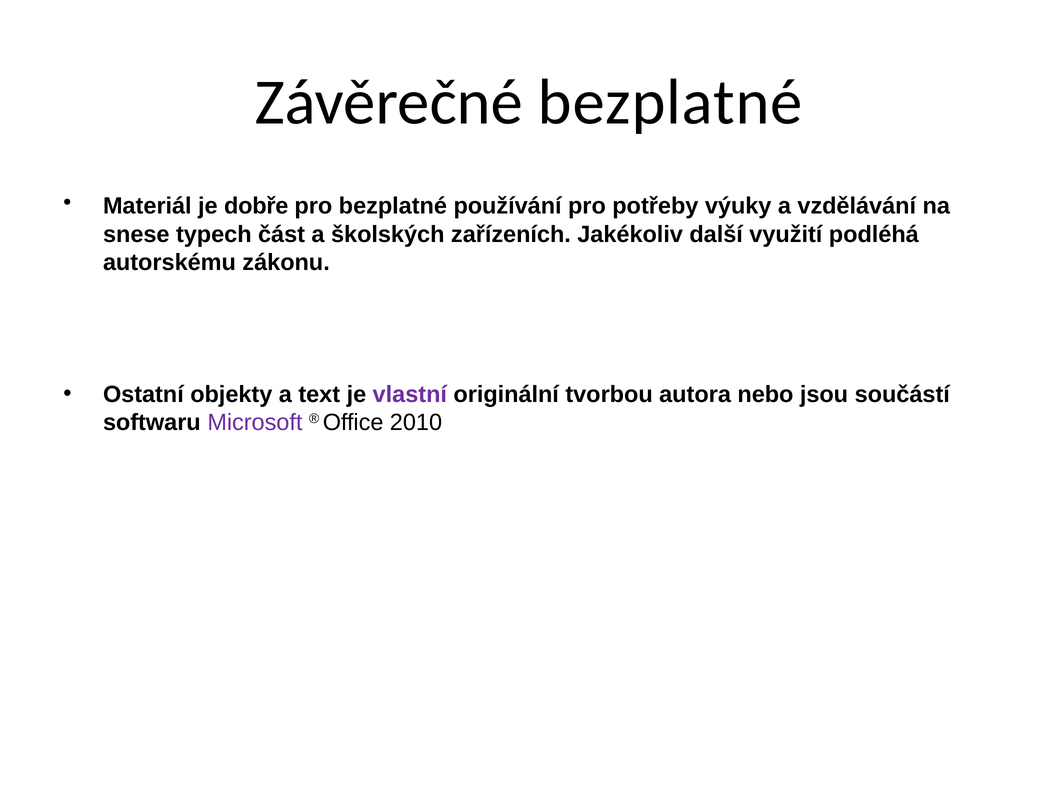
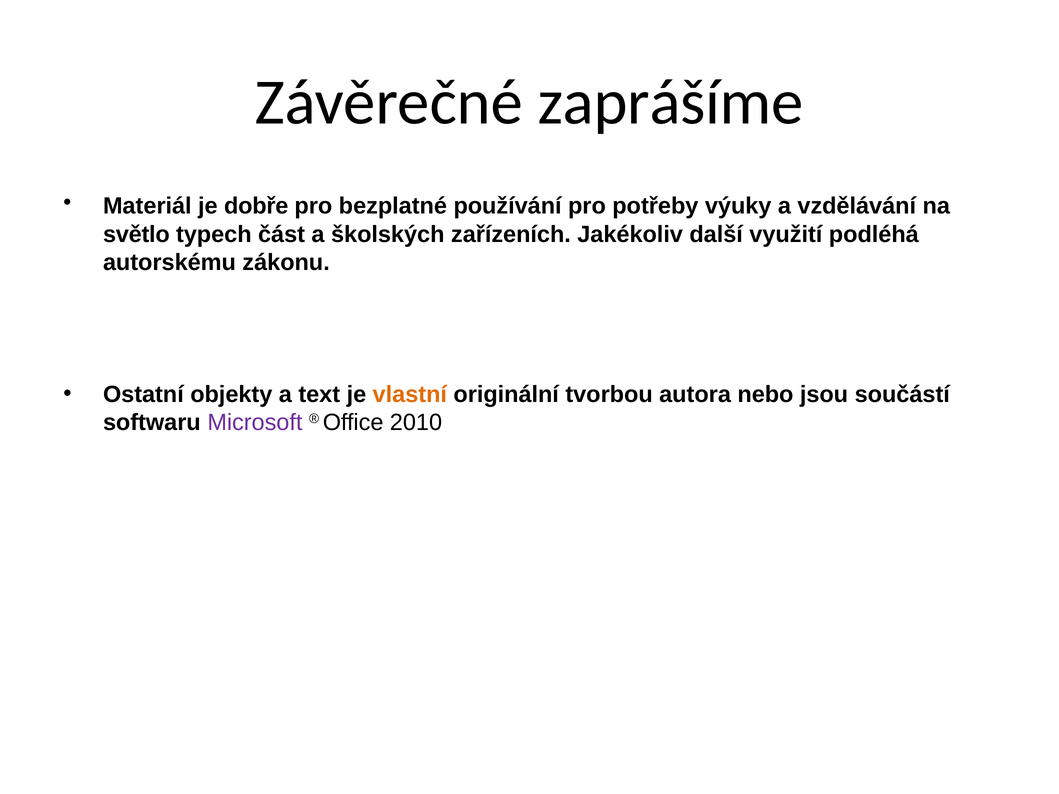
Závěrečné bezplatné: bezplatné -> zaprášíme
snese: snese -> světlo
vlastní colour: purple -> orange
